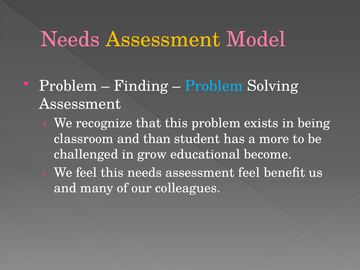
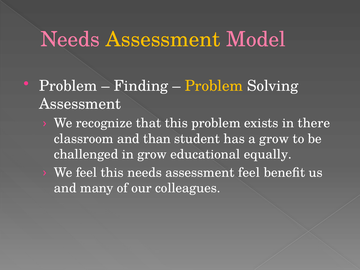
Problem at (214, 86) colour: light blue -> yellow
being: being -> there
a more: more -> grow
become: become -> equally
